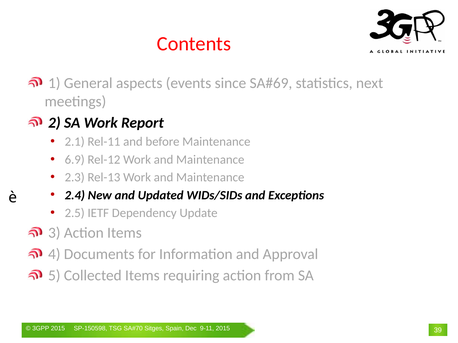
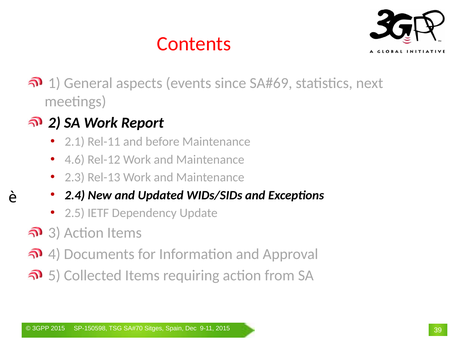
6.9: 6.9 -> 4.6
